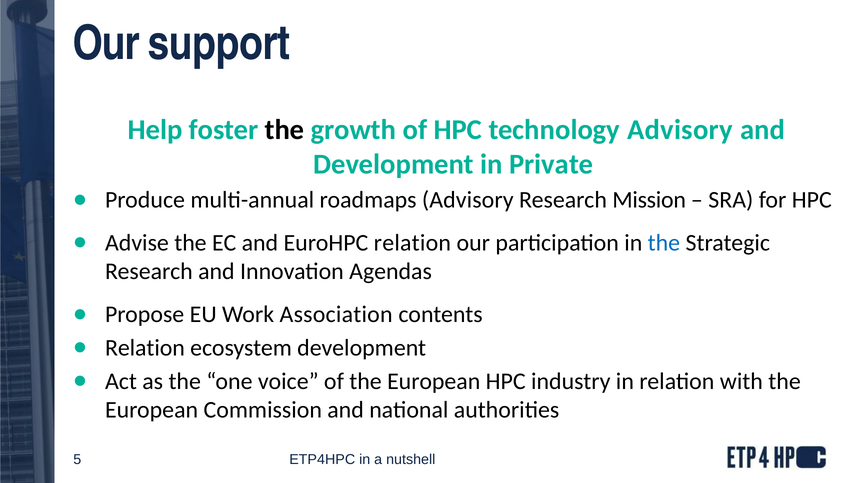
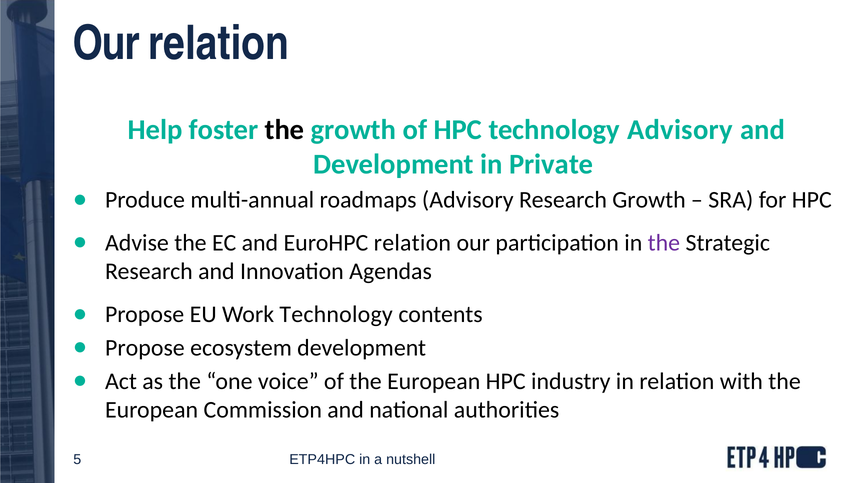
Our support: support -> relation
Research Mission: Mission -> Growth
the at (664, 243) colour: blue -> purple
Work Association: Association -> Technology
Relation at (145, 348): Relation -> Propose
